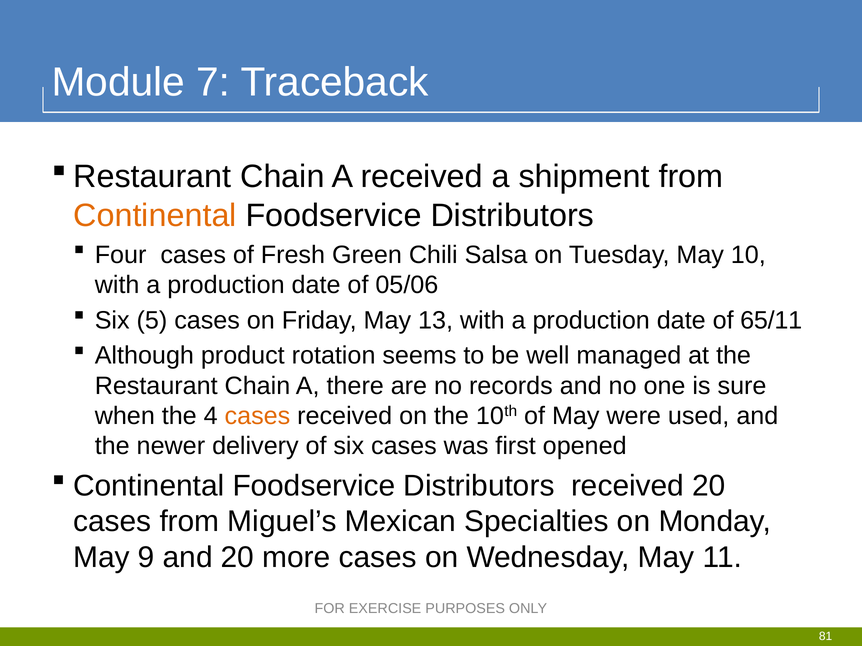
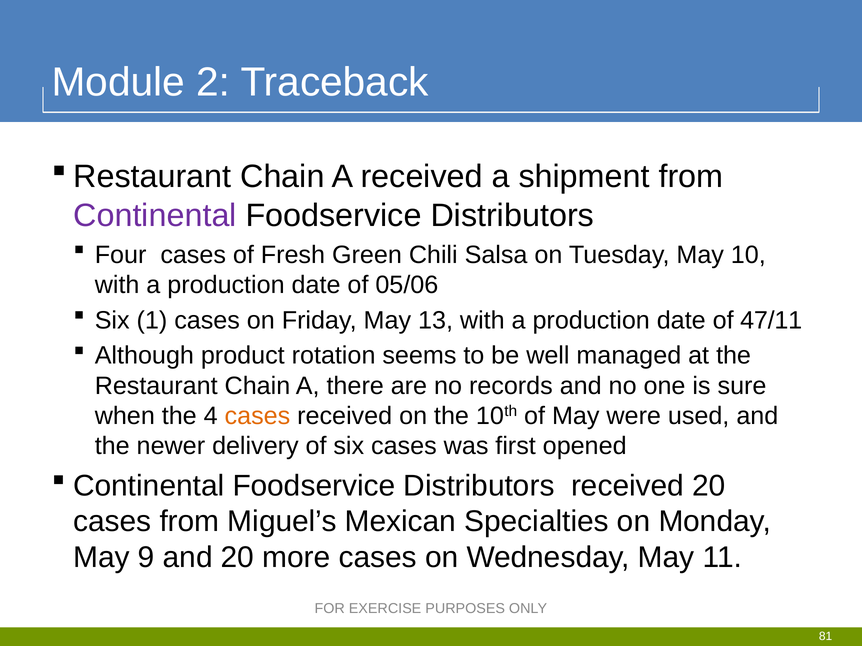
7: 7 -> 2
Continental at (155, 216) colour: orange -> purple
5: 5 -> 1
65/11: 65/11 -> 47/11
